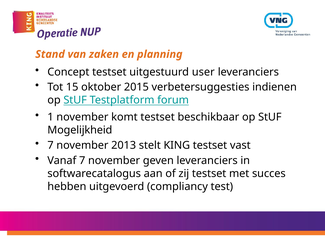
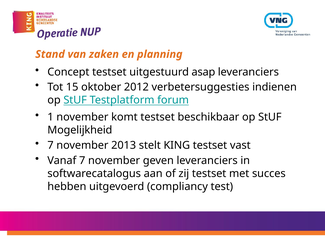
user: user -> asap
2015: 2015 -> 2012
